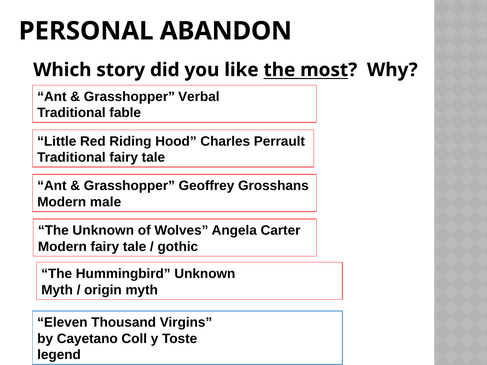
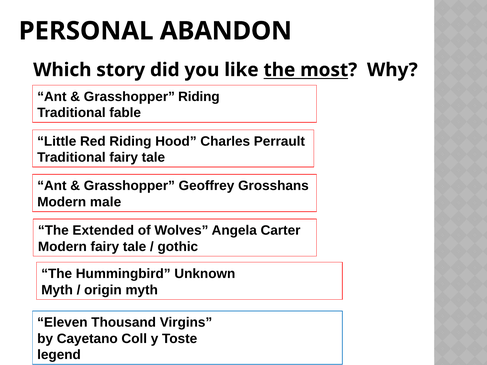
Grasshopper Verbal: Verbal -> Riding
The Unknown: Unknown -> Extended
